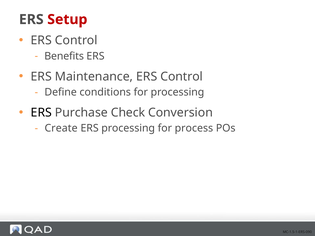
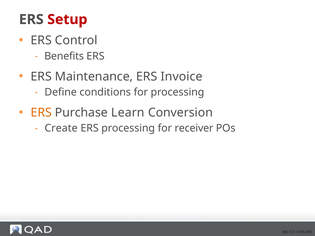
Maintenance ERS Control: Control -> Invoice
ERS at (41, 113) colour: black -> orange
Check: Check -> Learn
process: process -> receiver
